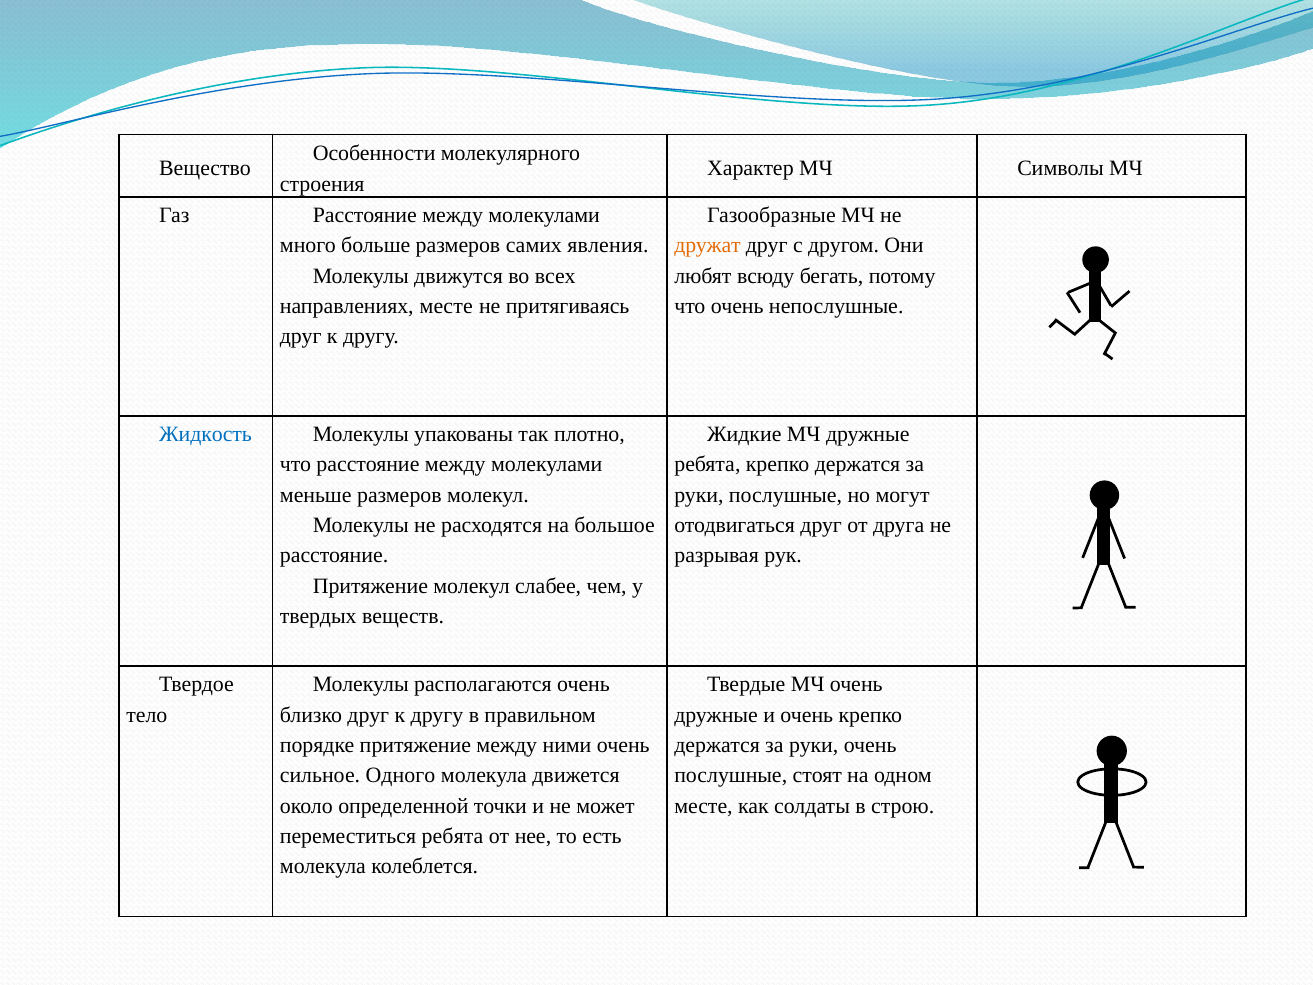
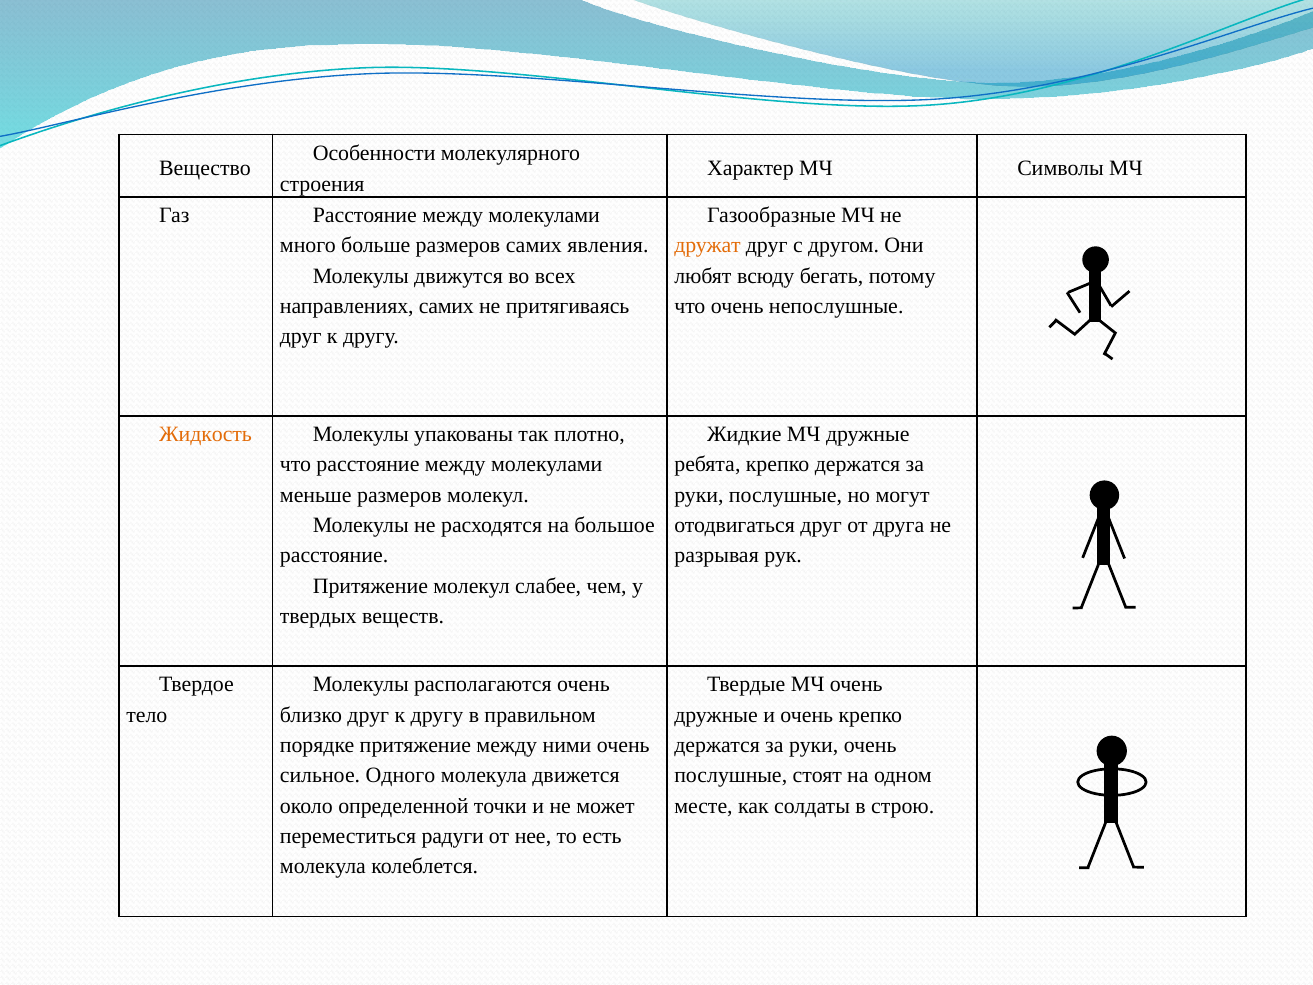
направлениях месте: месте -> самих
Жидкость colour: blue -> orange
переместиться ребята: ребята -> радуги
